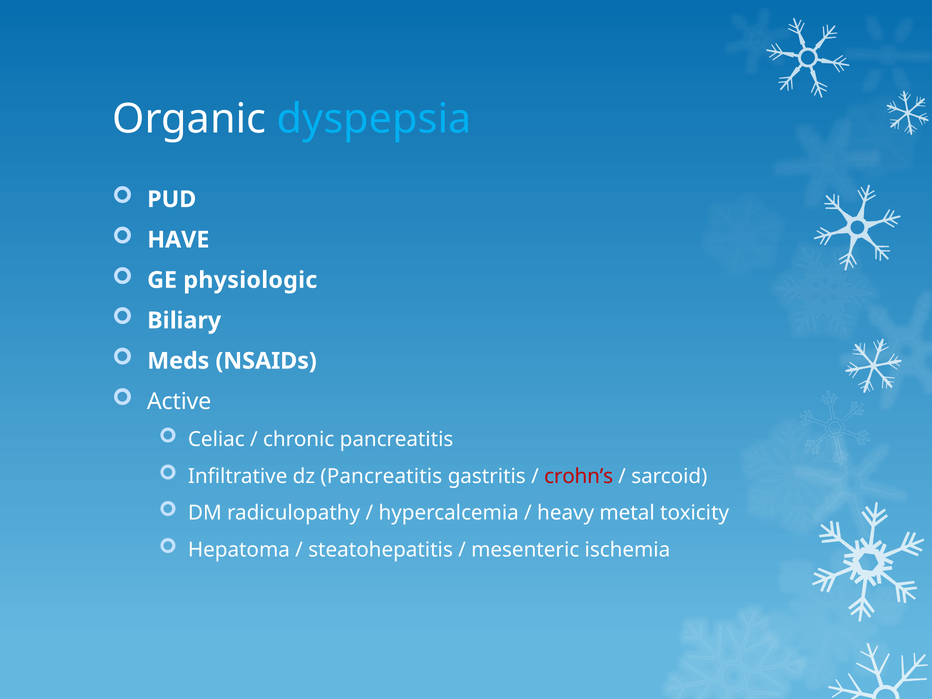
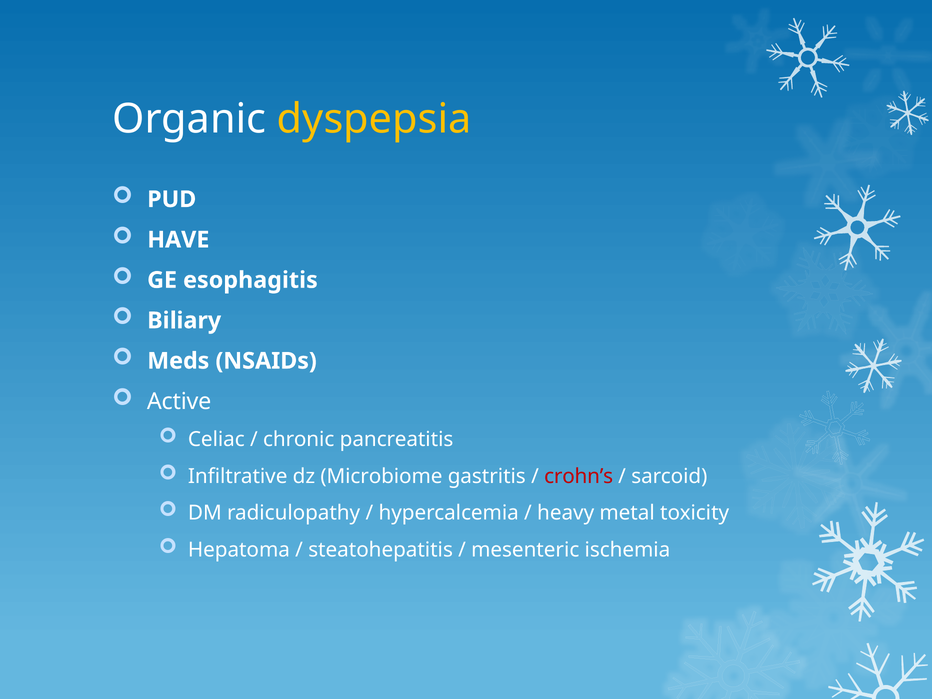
dyspepsia colour: light blue -> yellow
physiologic: physiologic -> esophagitis
dz Pancreatitis: Pancreatitis -> Microbiome
